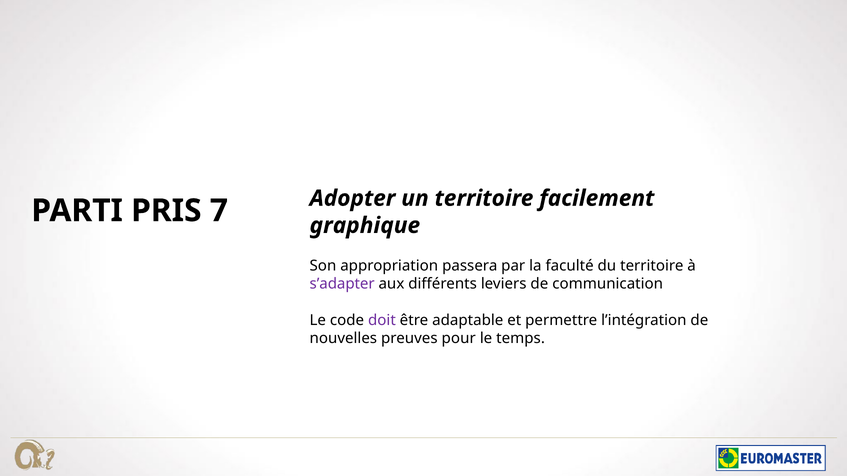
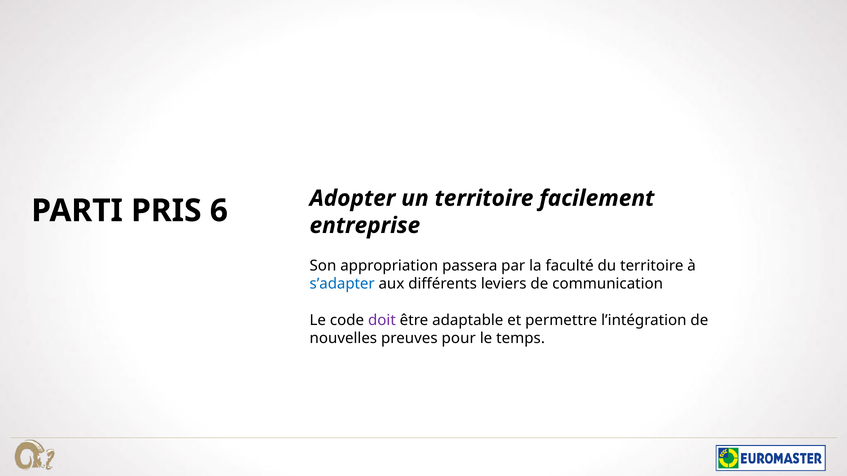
7: 7 -> 6
graphique: graphique -> entreprise
s’adapter colour: purple -> blue
